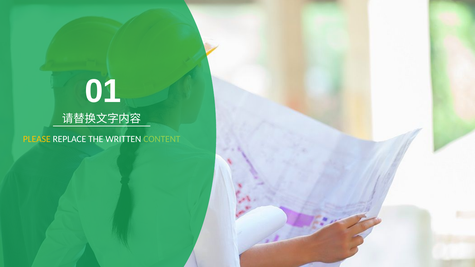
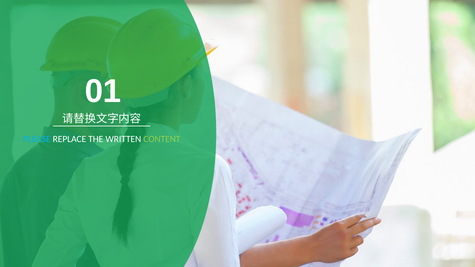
PLEASE colour: yellow -> light blue
